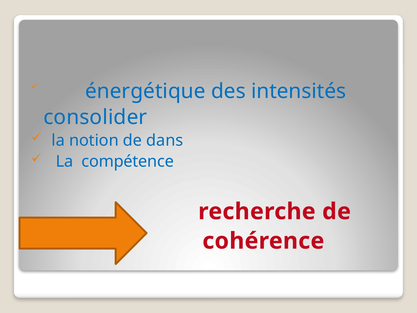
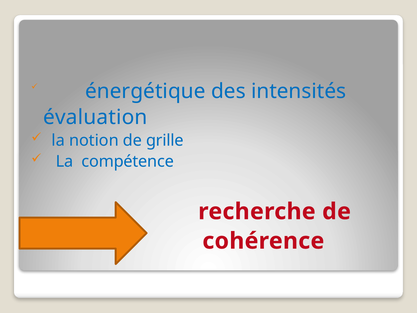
consolider: consolider -> évaluation
dans: dans -> grille
